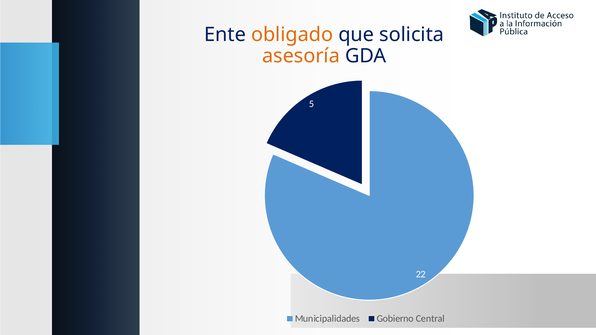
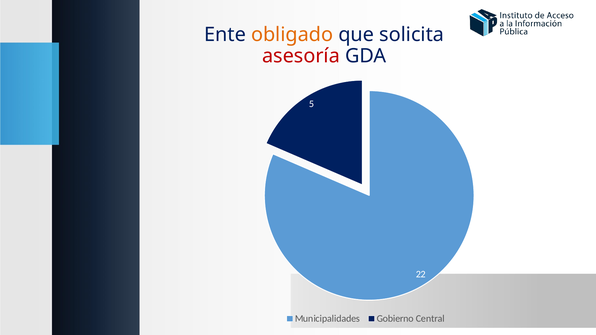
asesoría colour: orange -> red
